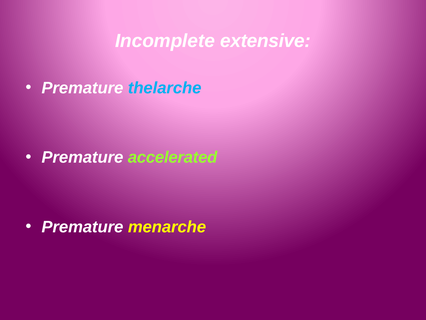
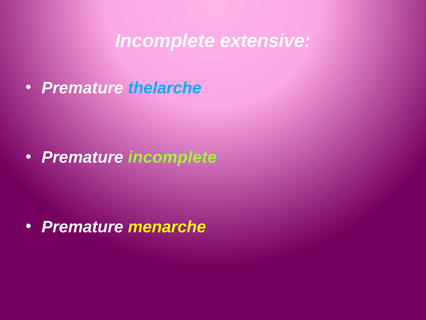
Premature accelerated: accelerated -> incomplete
